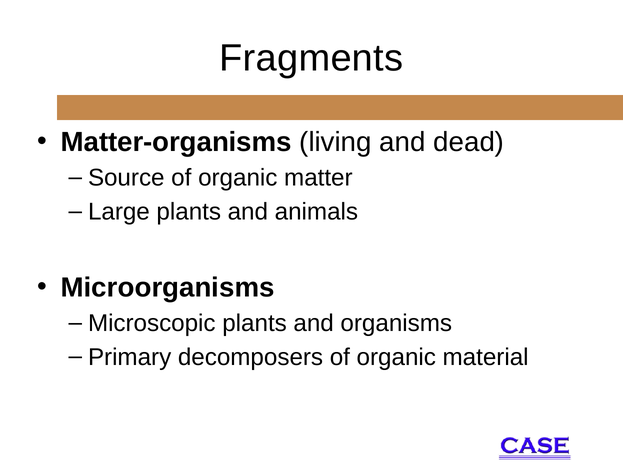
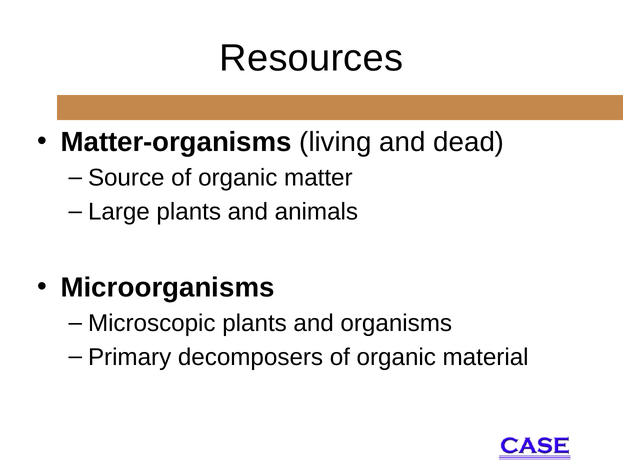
Fragments: Fragments -> Resources
